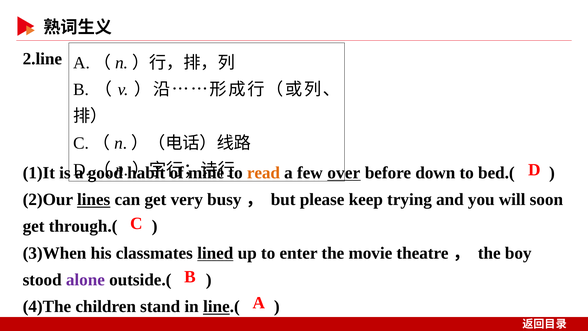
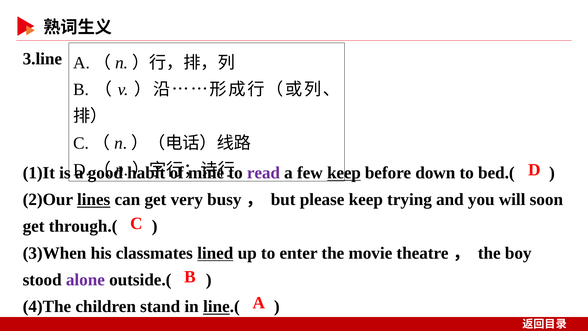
2.line: 2.line -> 3.line
read colour: orange -> purple
few over: over -> keep
